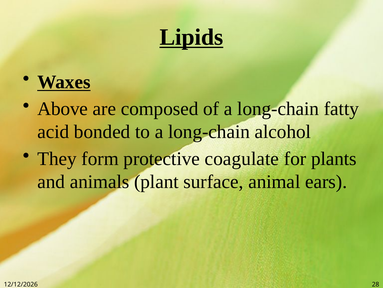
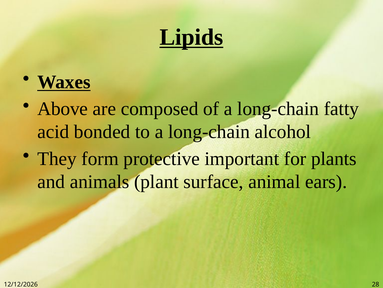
coagulate: coagulate -> important
